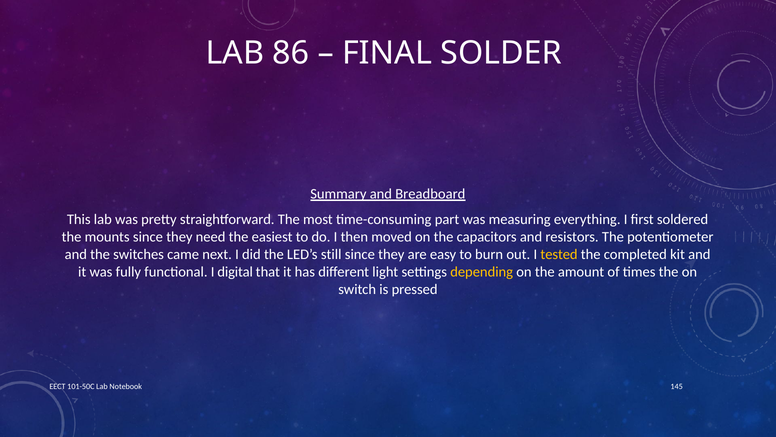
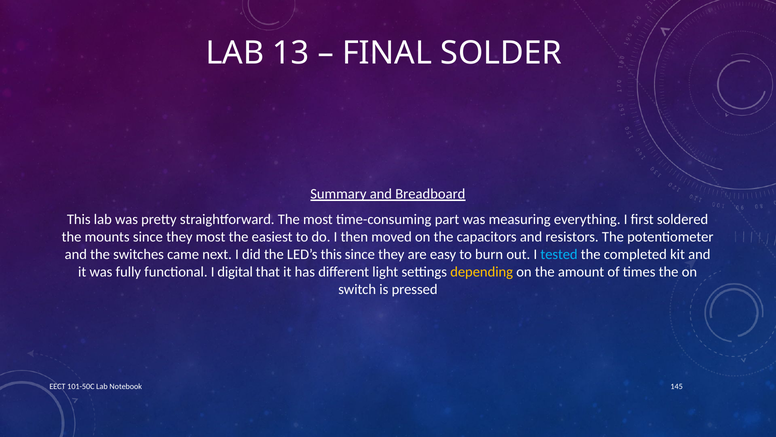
86: 86 -> 13
they need: need -> most
LED’s still: still -> this
tested colour: yellow -> light blue
